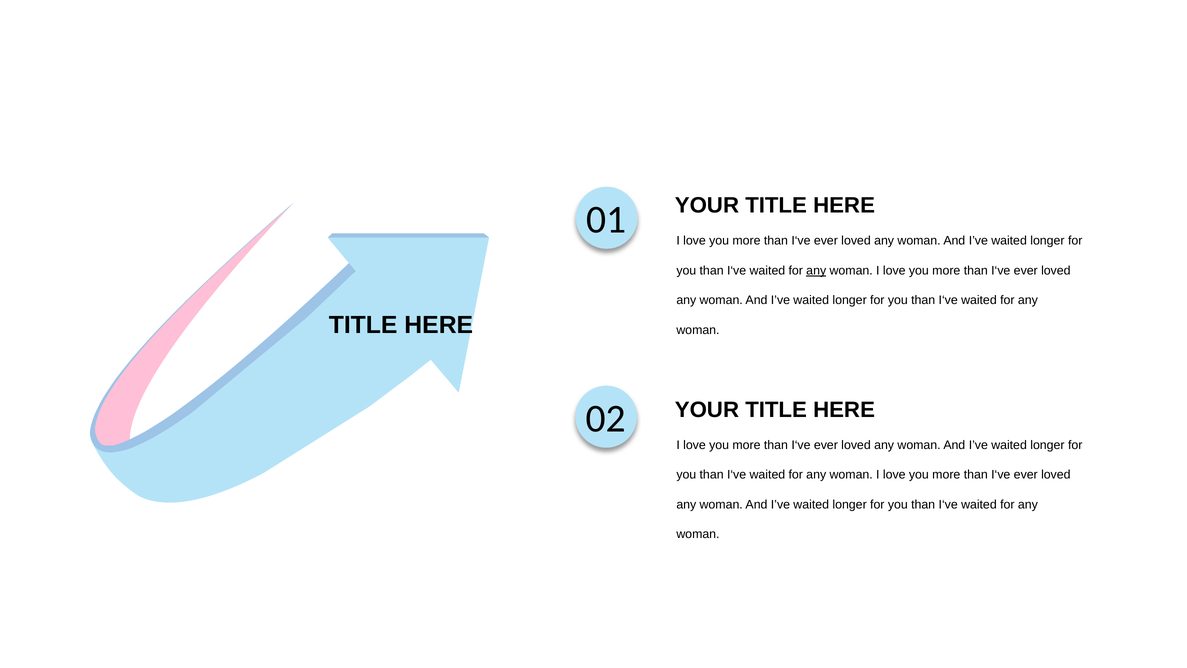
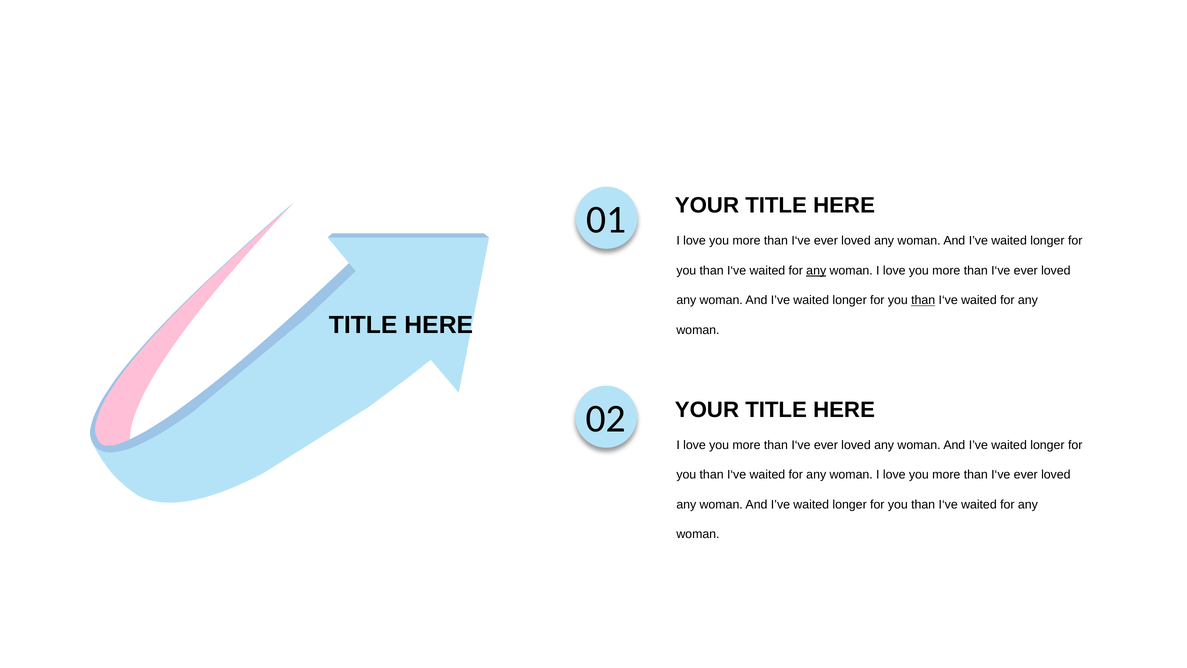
than at (923, 300) underline: none -> present
